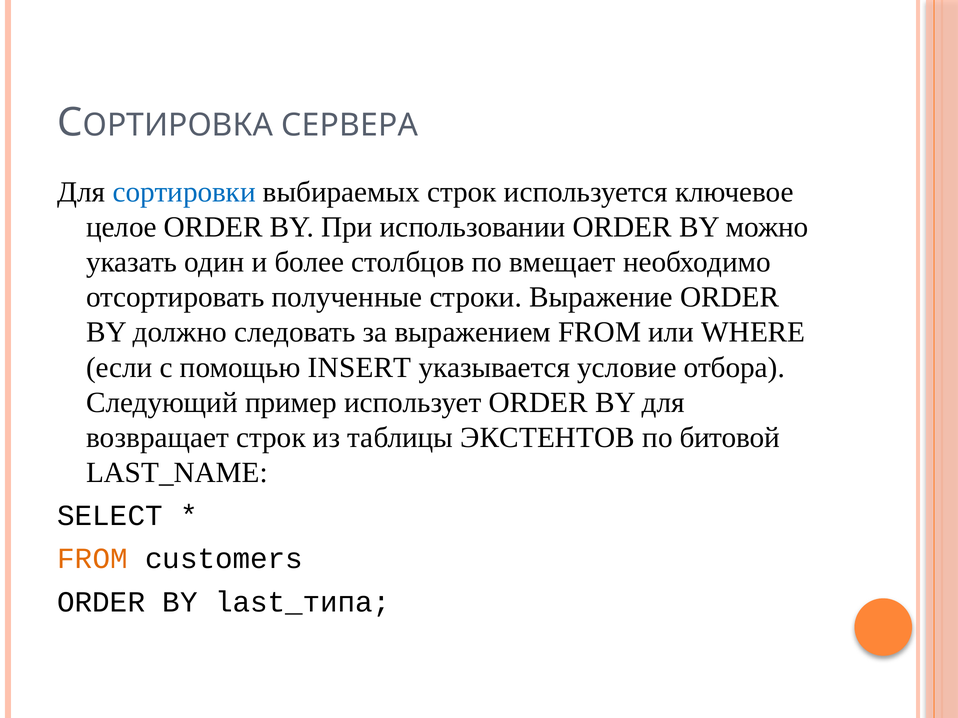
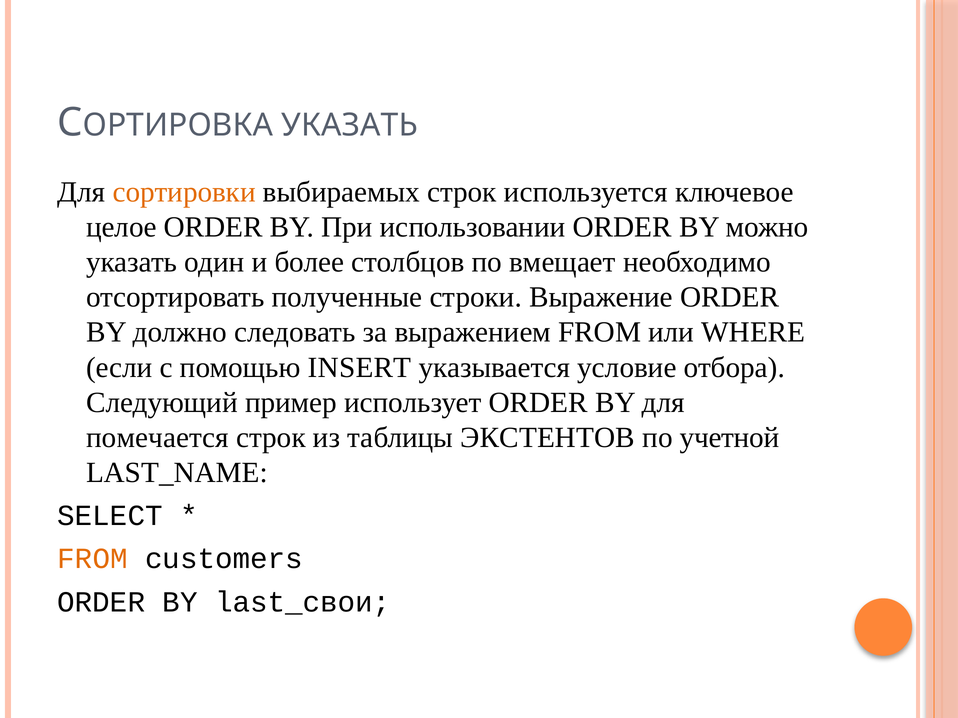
СЕРВЕРА at (350, 125): СЕРВЕРА -> УКАЗАТЬ
сортировки colour: blue -> orange
возвращает: возвращает -> помечается
битовой: битовой -> учетной
last_типа: last_типа -> last_свои
